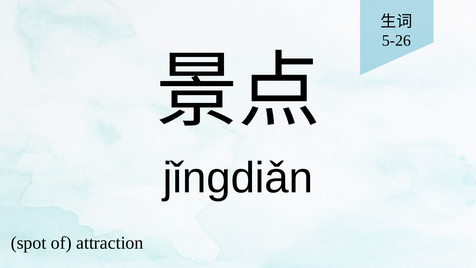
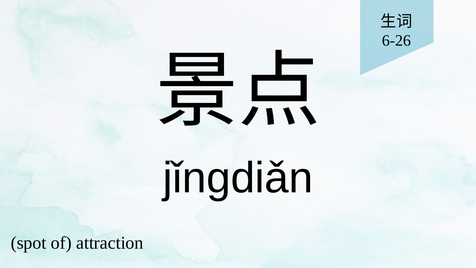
5-26: 5-26 -> 6-26
